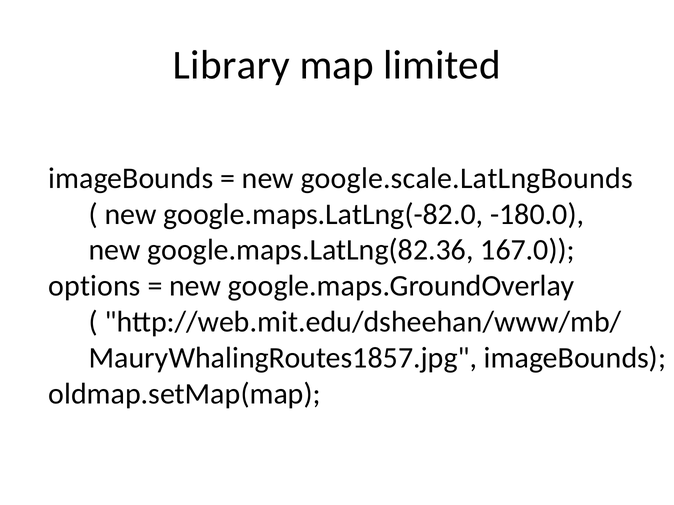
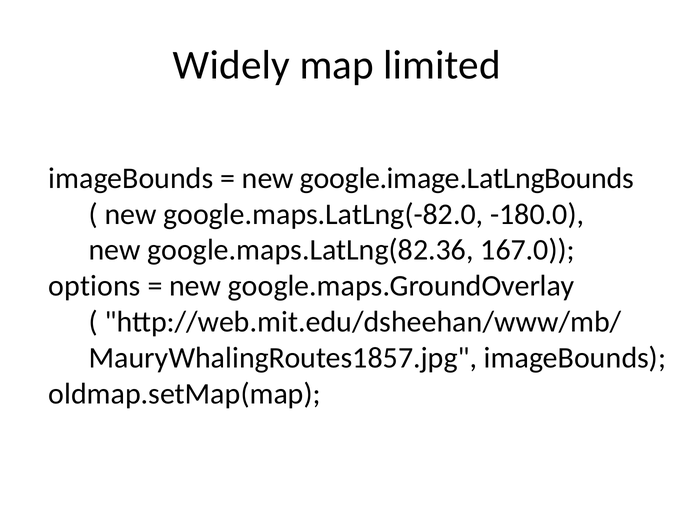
Library: Library -> Widely
google.scale.LatLngBounds: google.scale.LatLngBounds -> google.image.LatLngBounds
